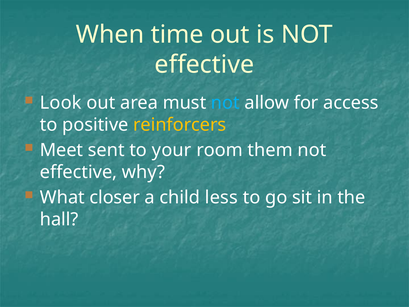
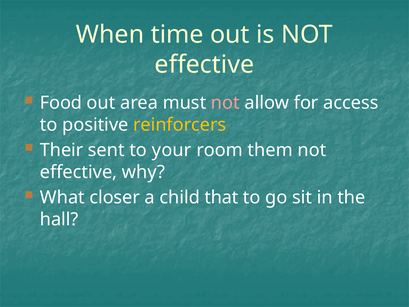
Look: Look -> Food
not at (225, 103) colour: light blue -> pink
Meet: Meet -> Their
less: less -> that
